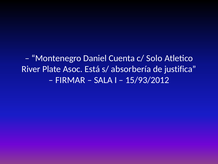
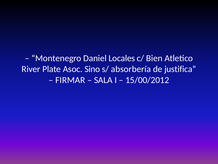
Cuenta: Cuenta -> Locales
Solo: Solo -> Bien
Está: Está -> Sino
15/93/2012: 15/93/2012 -> 15/00/2012
